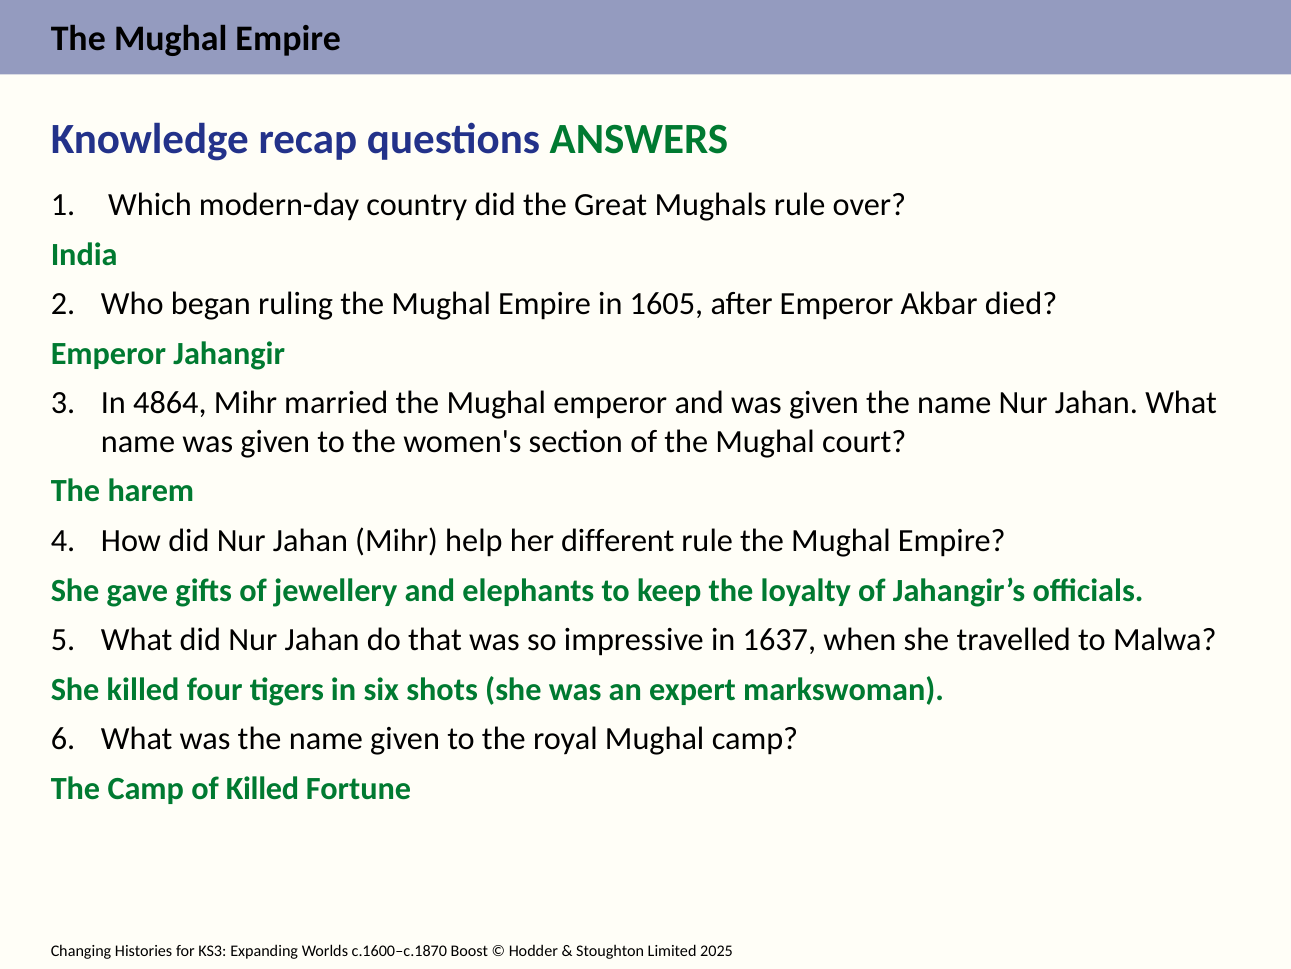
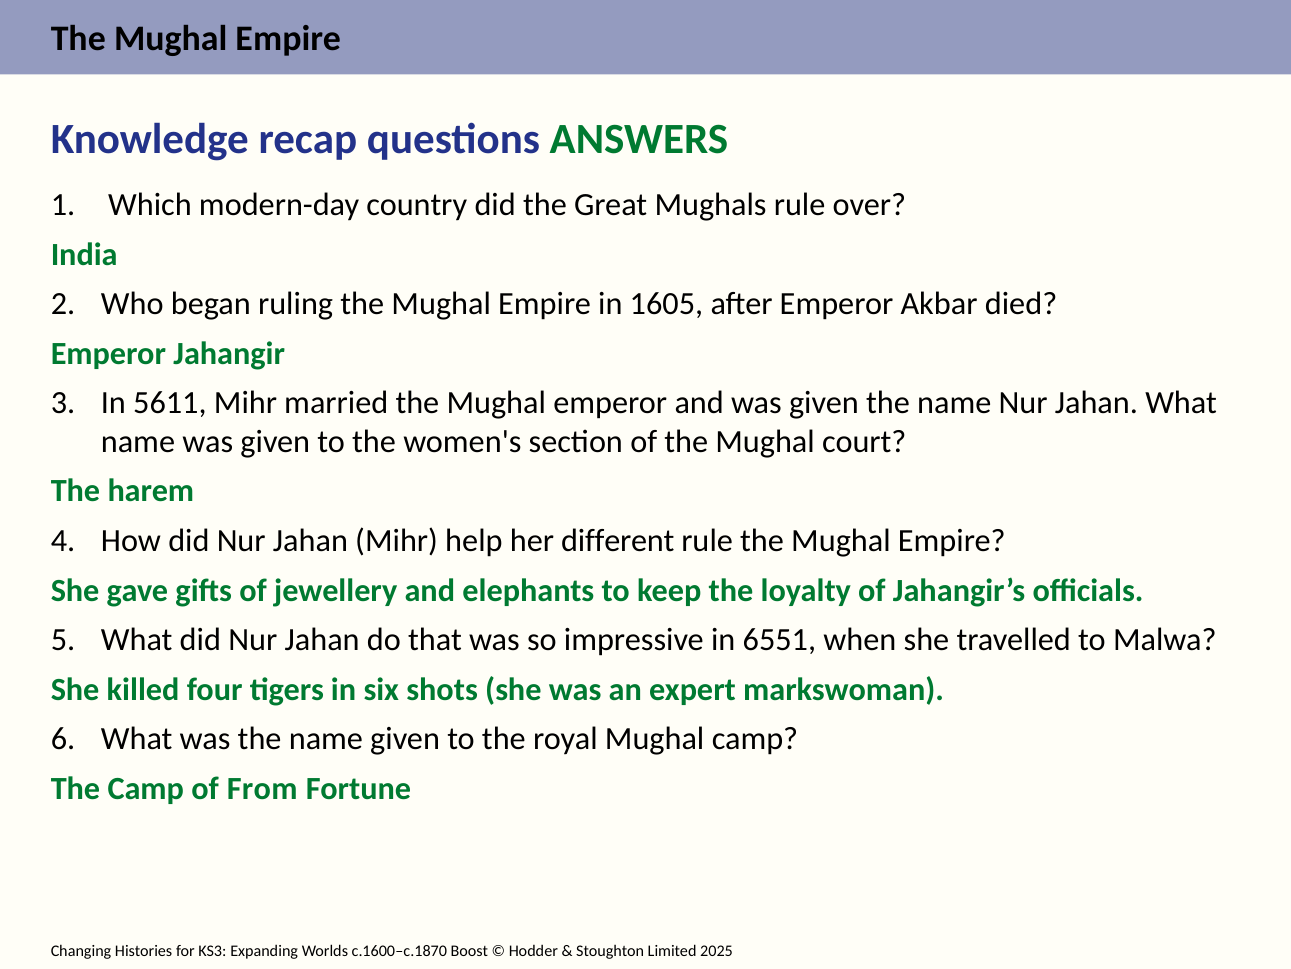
4864: 4864 -> 5611
1637: 1637 -> 6551
of Killed: Killed -> From
